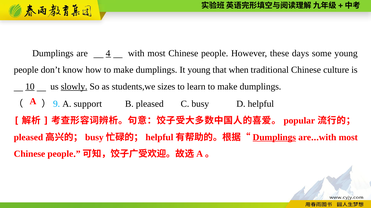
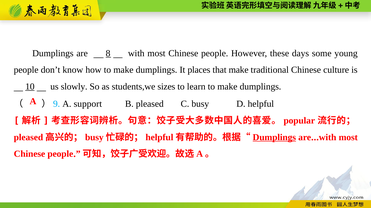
4: 4 -> 8
It young: young -> places
that when: when -> make
slowly underline: present -> none
